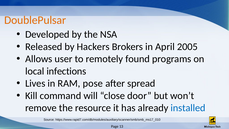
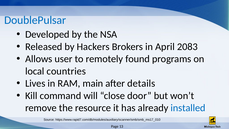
DoublePulsar colour: orange -> blue
2005: 2005 -> 2083
infections: infections -> countries
pose: pose -> main
spread: spread -> details
